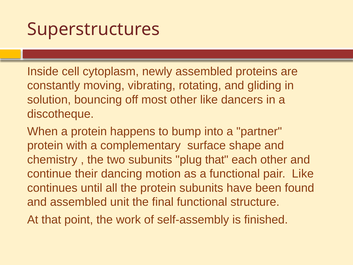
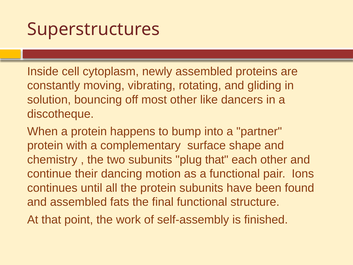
pair Like: Like -> Ions
unit: unit -> fats
